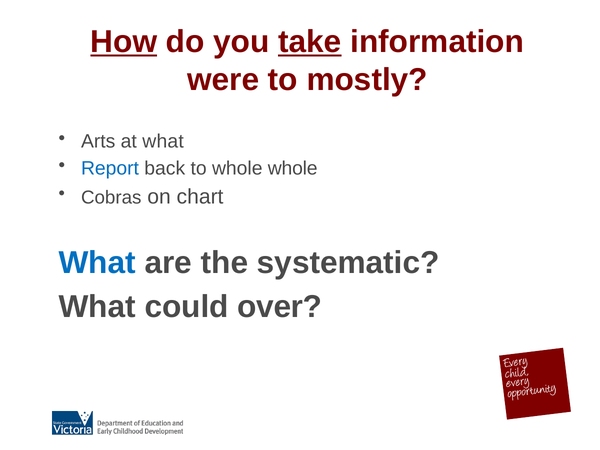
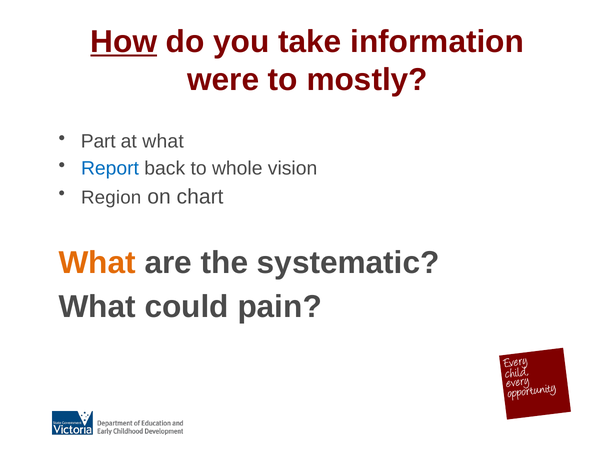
take underline: present -> none
Arts: Arts -> Part
whole whole: whole -> vision
Cobras: Cobras -> Region
What at (97, 263) colour: blue -> orange
over: over -> pain
